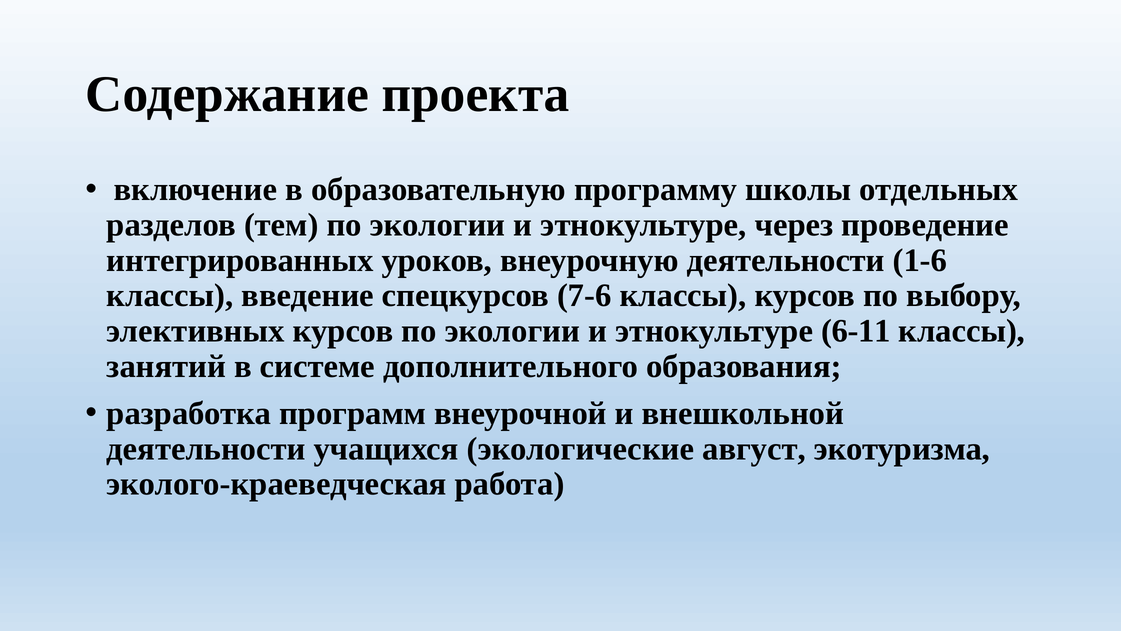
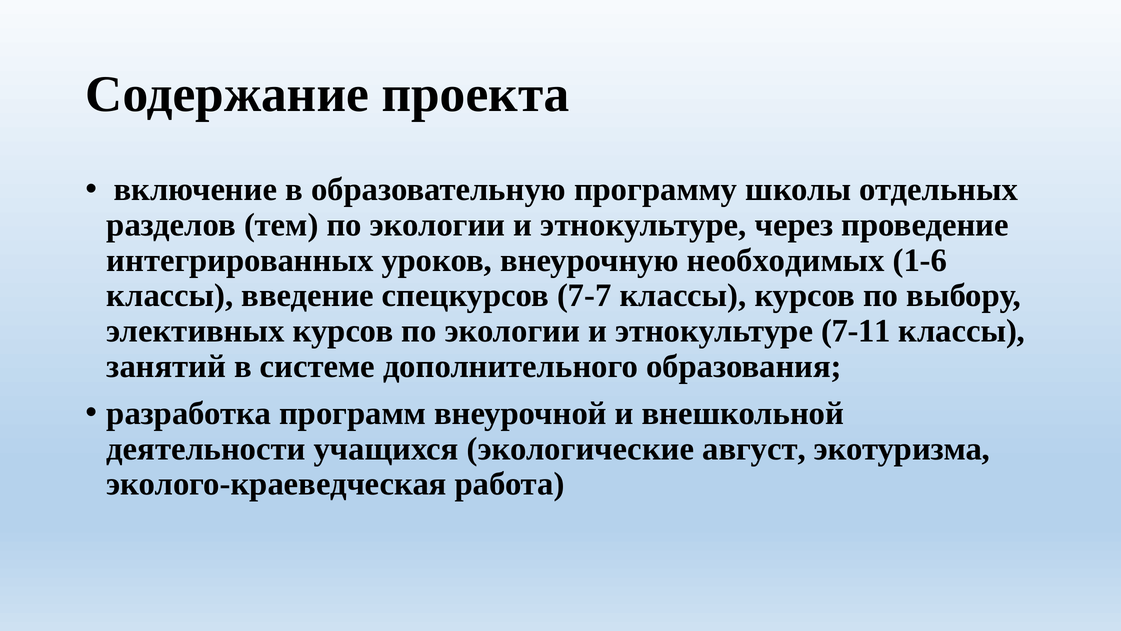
внеурочную деятельности: деятельности -> необходимых
7-6: 7-6 -> 7-7
6-11: 6-11 -> 7-11
